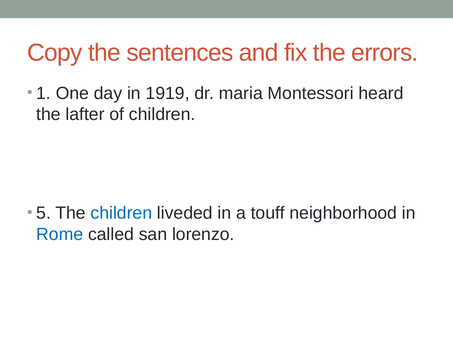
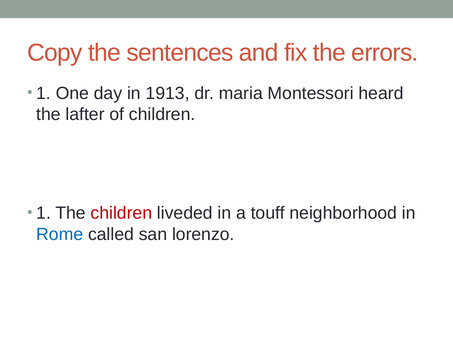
1919: 1919 -> 1913
5 at (44, 213): 5 -> 1
children at (121, 213) colour: blue -> red
